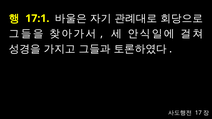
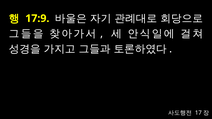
17:1: 17:1 -> 17:9
